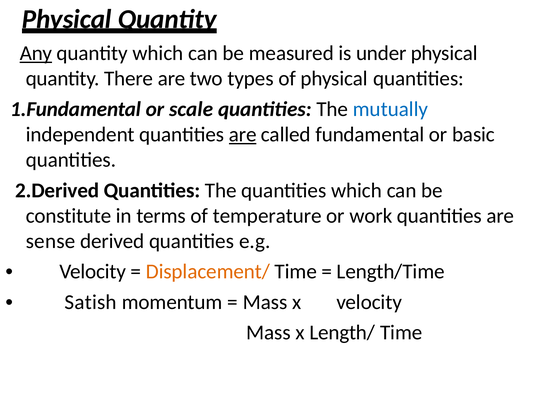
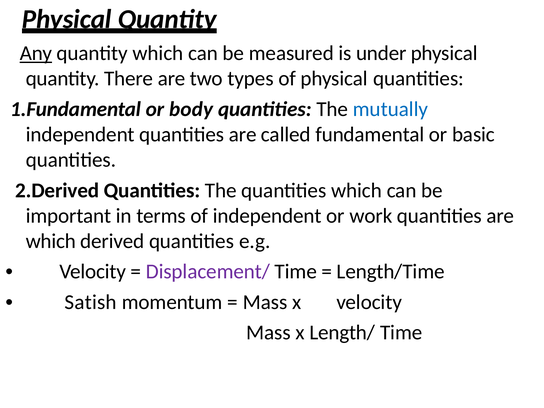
scale: scale -> body
are at (243, 134) underline: present -> none
constitute: constitute -> important
of temperature: temperature -> independent
sense at (51, 241): sense -> which
Displacement/ colour: orange -> purple
